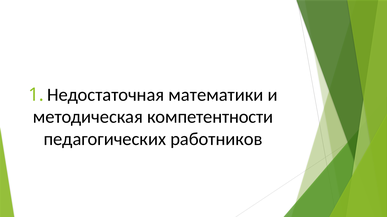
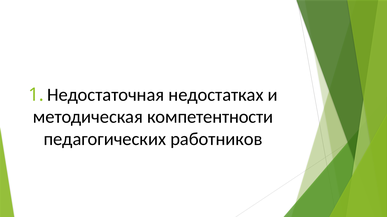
математики: математики -> недостатках
